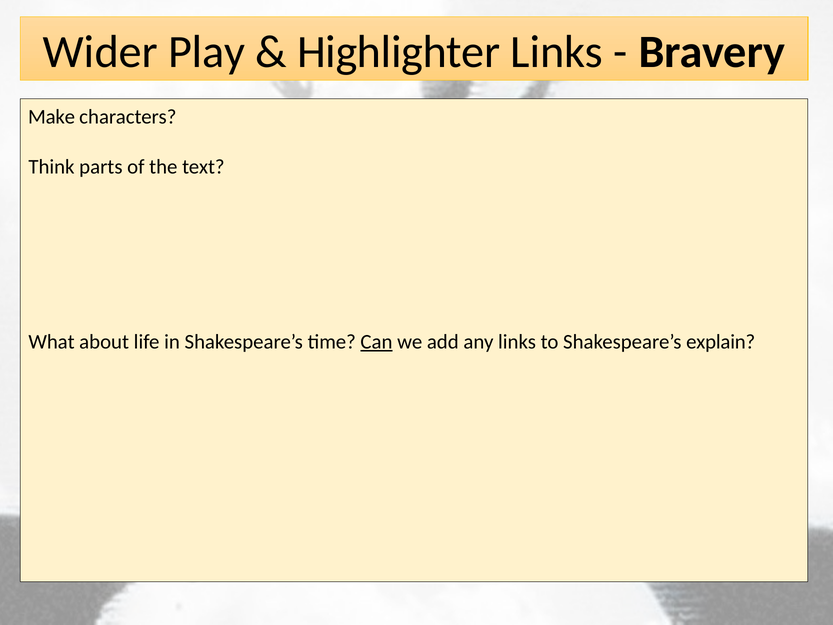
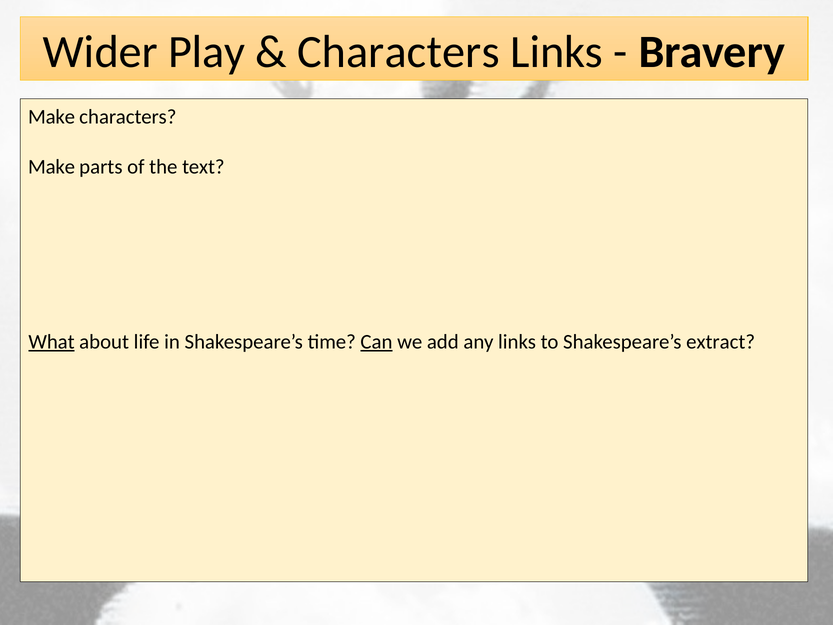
Highlighter at (399, 52): Highlighter -> Characters
Think at (51, 167): Think -> Make
What underline: none -> present
explain: explain -> extract
